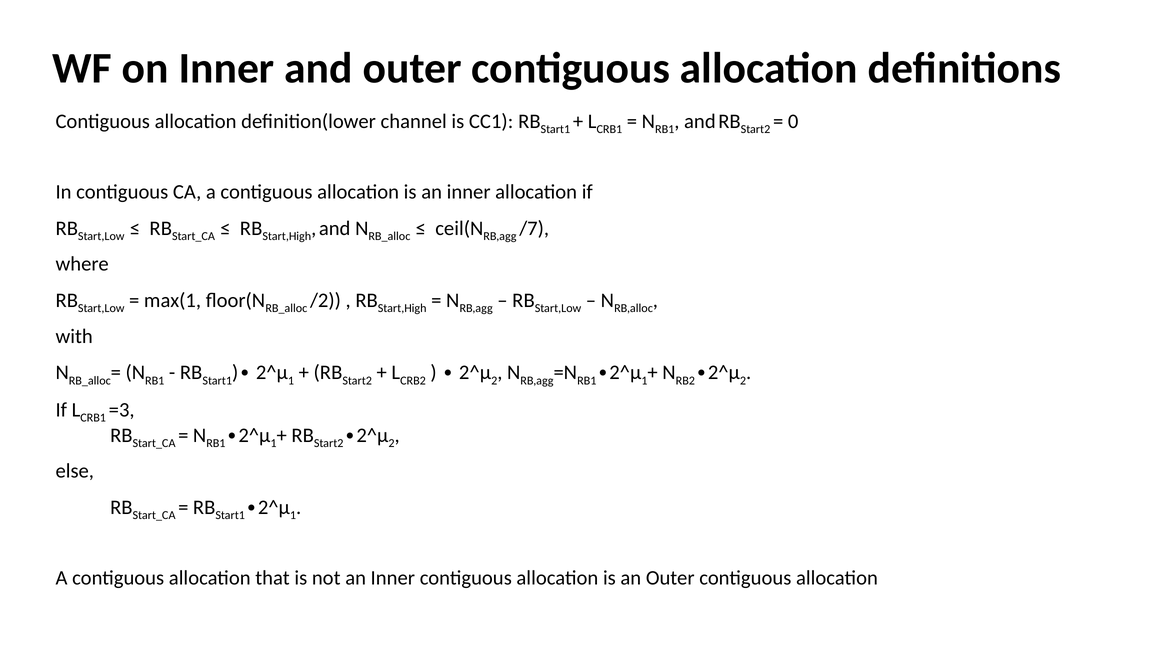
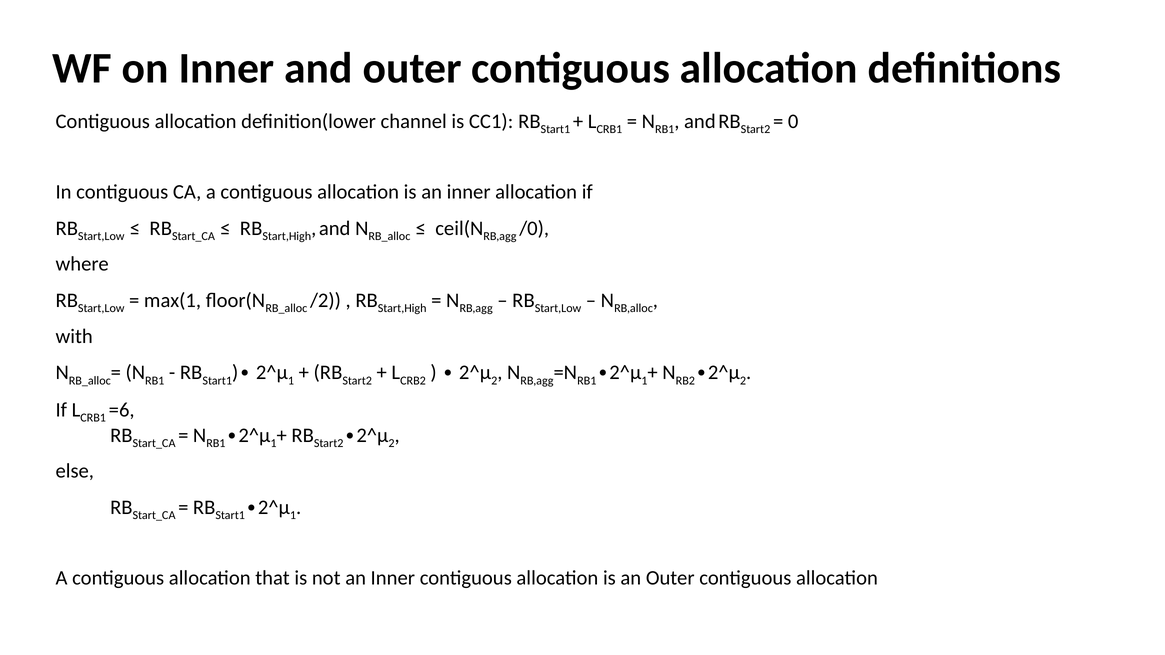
/7: /7 -> /0
=3: =3 -> =6
